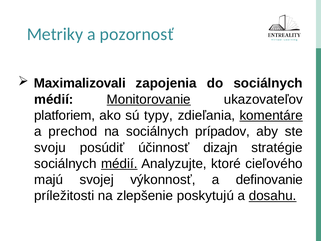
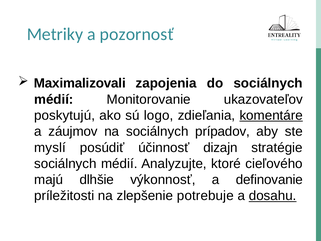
Monitorovanie underline: present -> none
platforiem: platforiem -> poskytujú
typy: typy -> logo
prechod: prechod -> záujmov
svoju: svoju -> myslí
médií at (119, 163) underline: present -> none
svojej: svojej -> dlhšie
poskytujú: poskytujú -> potrebuje
